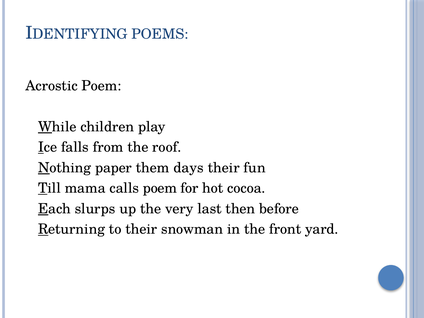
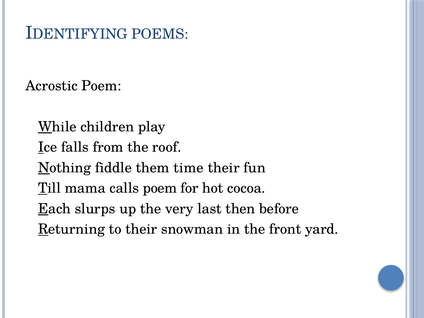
paper: paper -> fiddle
days: days -> time
